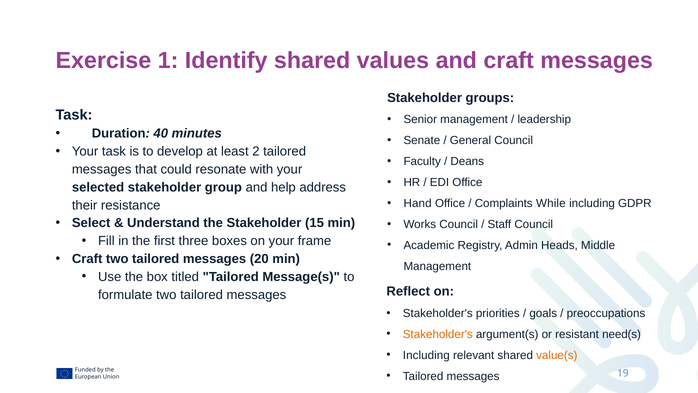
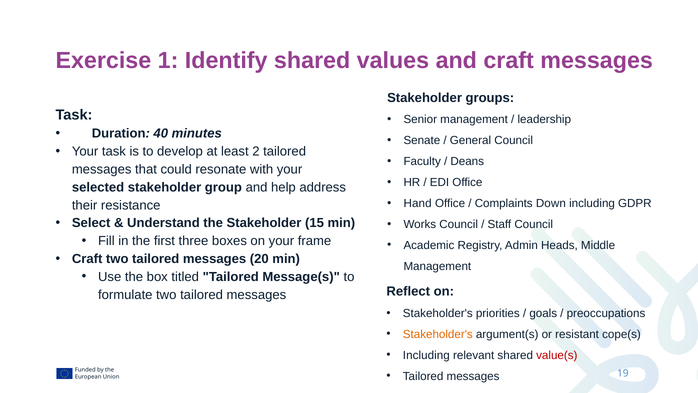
While: While -> Down
need(s: need(s -> cope(s
value(s colour: orange -> red
